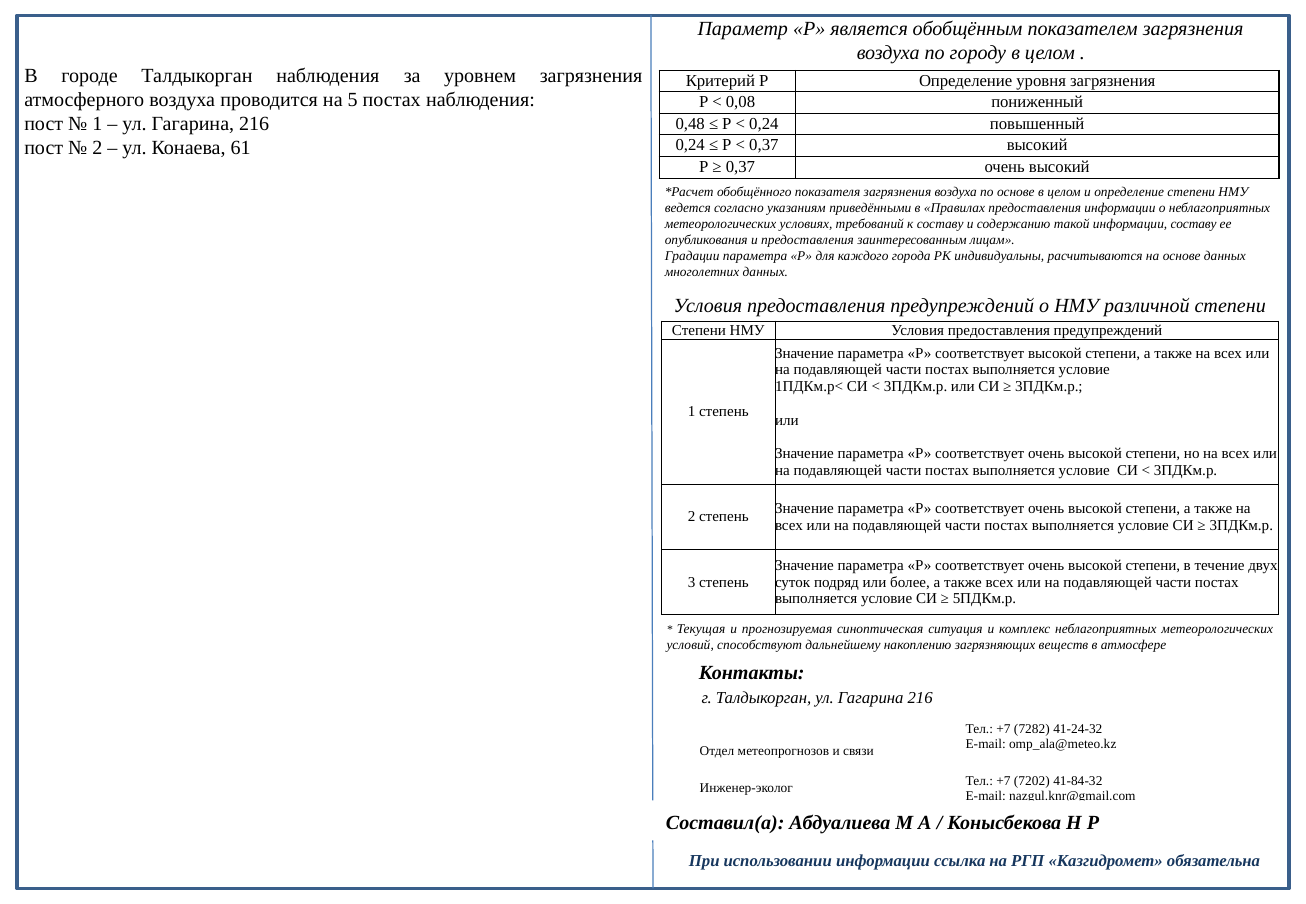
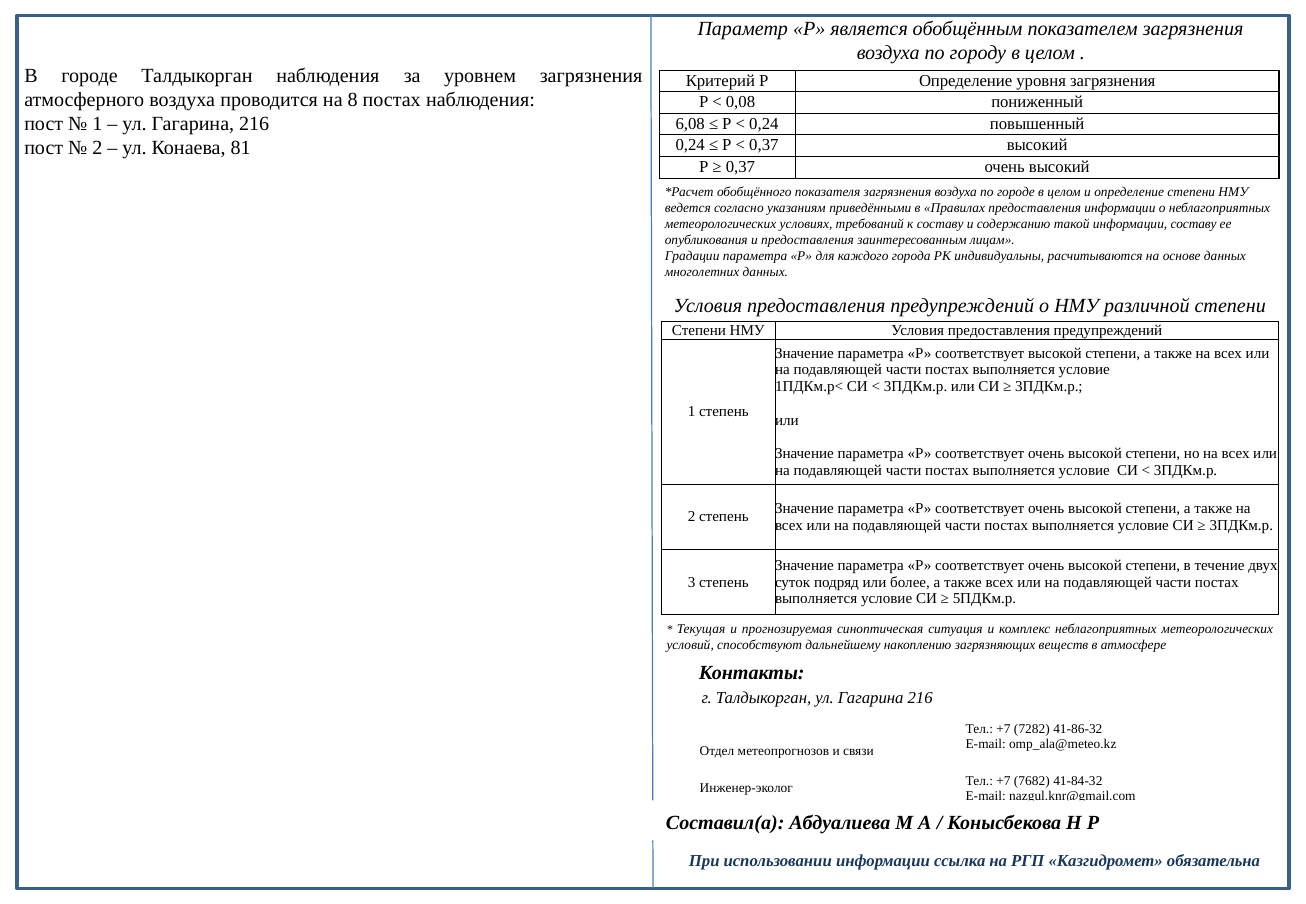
5: 5 -> 8
0,48: 0,48 -> 6,08
61: 61 -> 81
по основе: основе -> городе
41-24-32: 41-24-32 -> 41-86-32
7202: 7202 -> 7682
